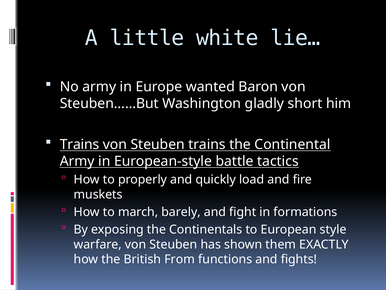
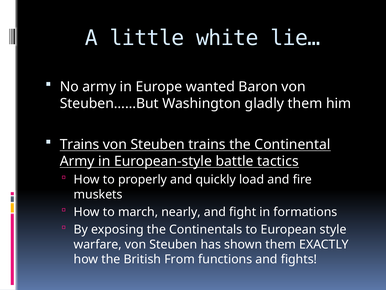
gladly short: short -> them
barely: barely -> nearly
